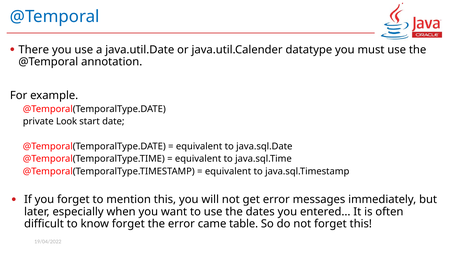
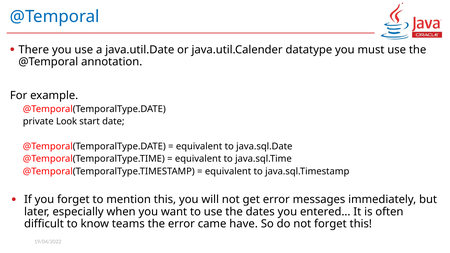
know forget: forget -> teams
table: table -> have
